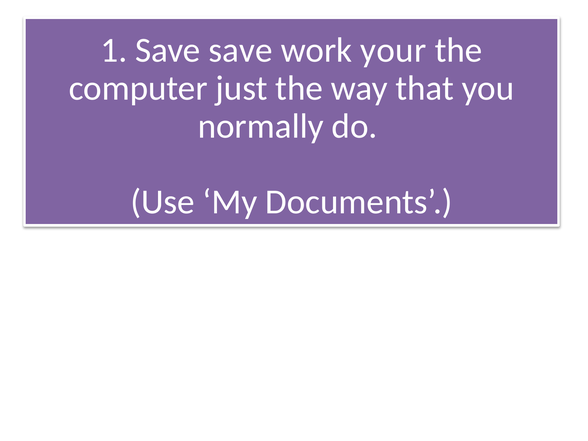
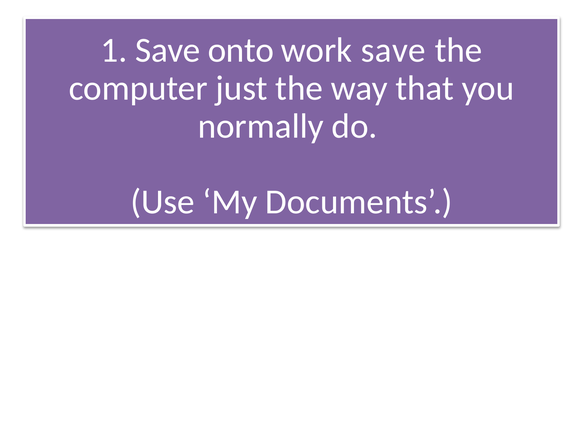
Save save: save -> onto
work your: your -> save
